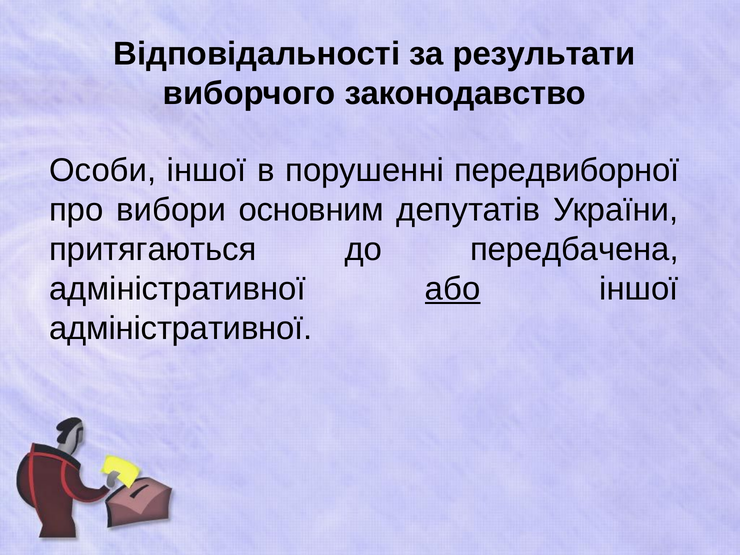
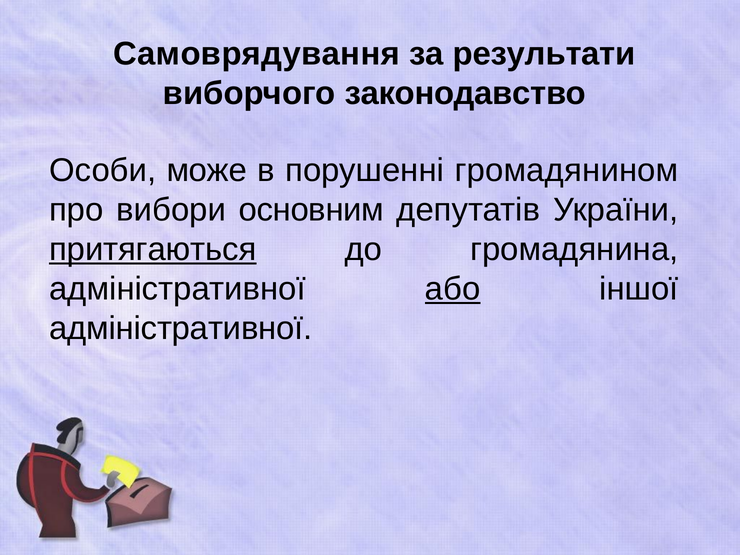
Відповідальності: Відповідальності -> Самоврядування
Особи іншої: іншої -> може
передвиборної: передвиборної -> громадянином
притягаються underline: none -> present
передбачена: передбачена -> громадянина
